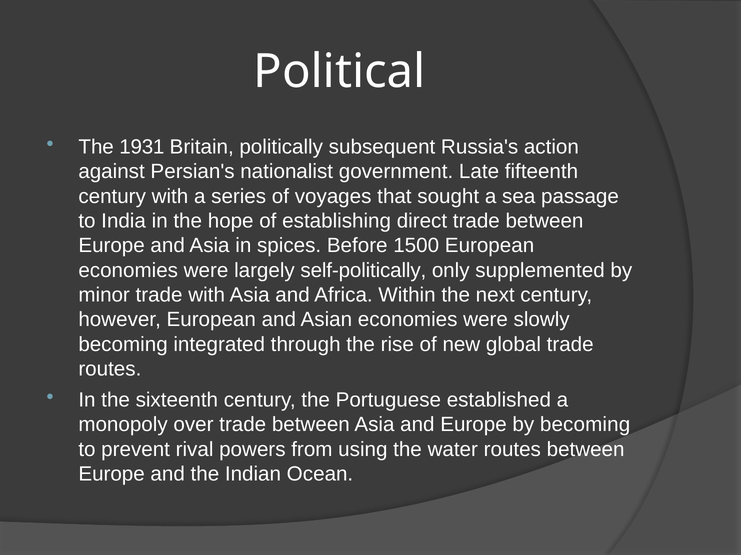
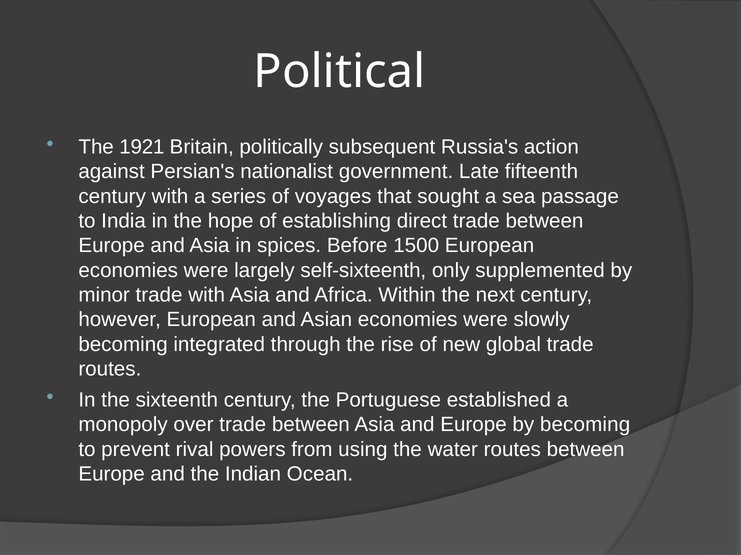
1931: 1931 -> 1921
self-politically: self-politically -> self-sixteenth
